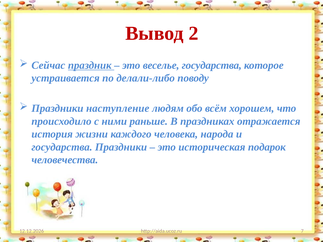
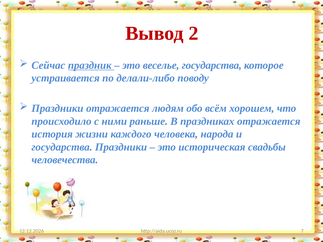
Праздники наступление: наступление -> отражается
подарок: подарок -> свадьбы
